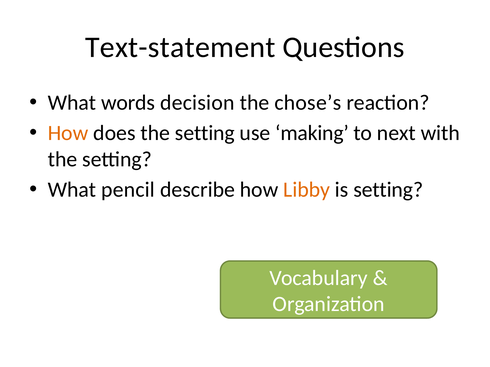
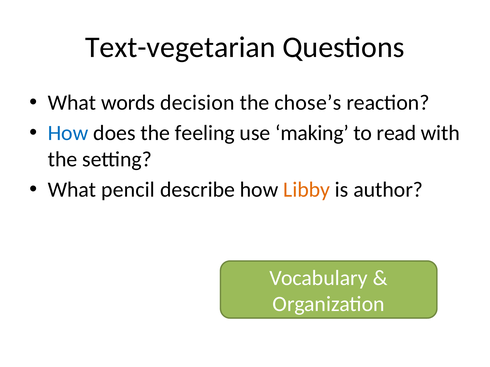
Text-statement: Text-statement -> Text-vegetarian
How at (68, 133) colour: orange -> blue
does the setting: setting -> feeling
next: next -> read
is setting: setting -> author
